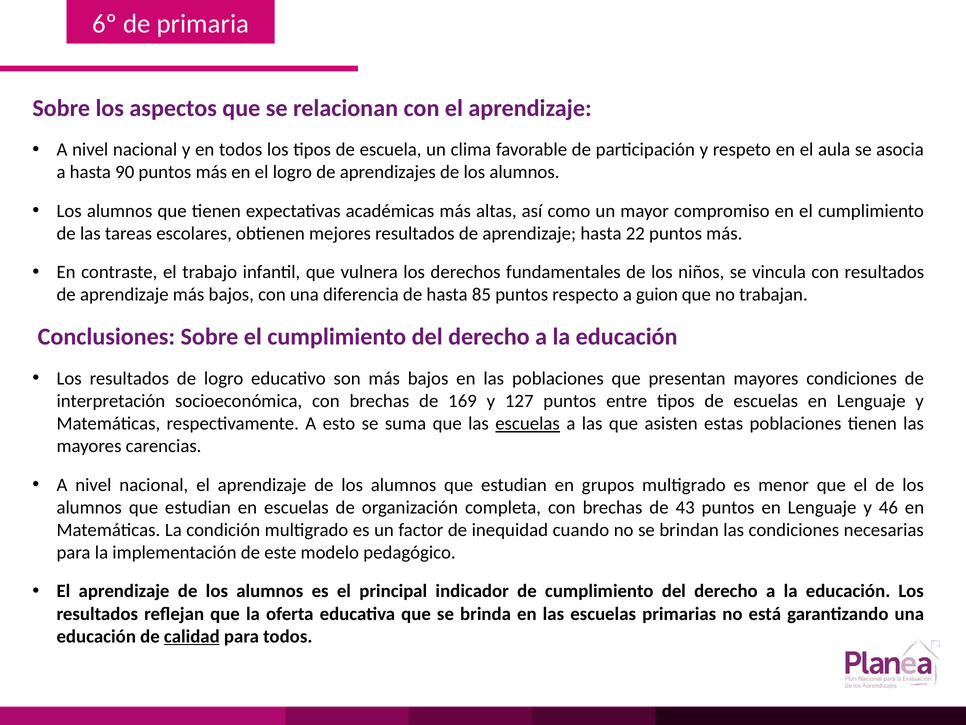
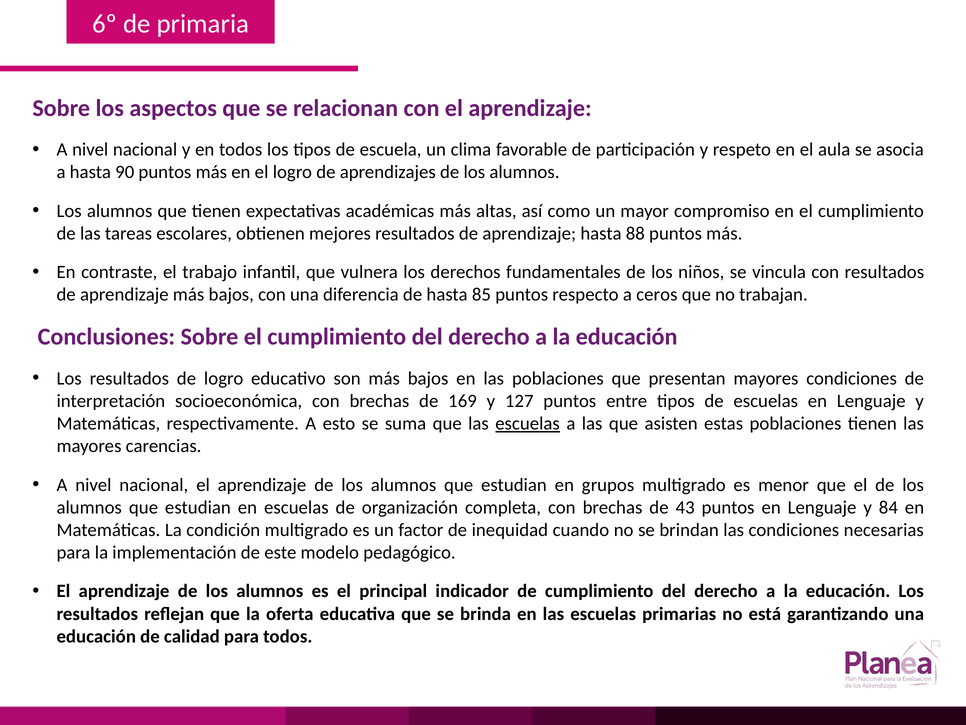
22: 22 -> 88
guion: guion -> ceros
46: 46 -> 84
calidad underline: present -> none
